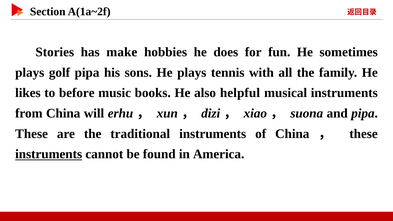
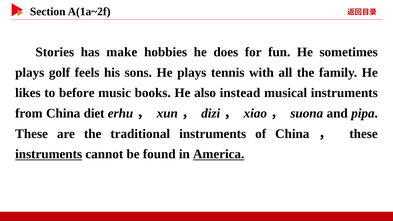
golf pipa: pipa -> feels
helpful: helpful -> instead
will: will -> diet
America underline: none -> present
